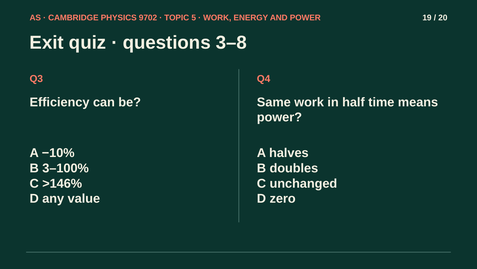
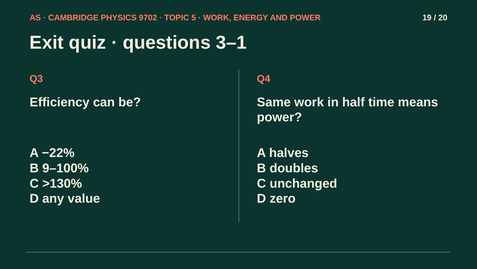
3–8: 3–8 -> 3–1
−10%: −10% -> −22%
3–100%: 3–100% -> 9–100%
>146%: >146% -> >130%
